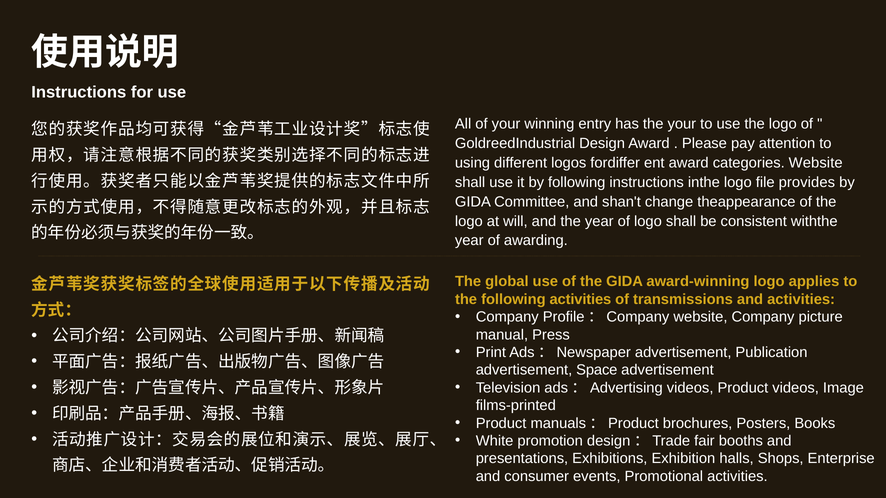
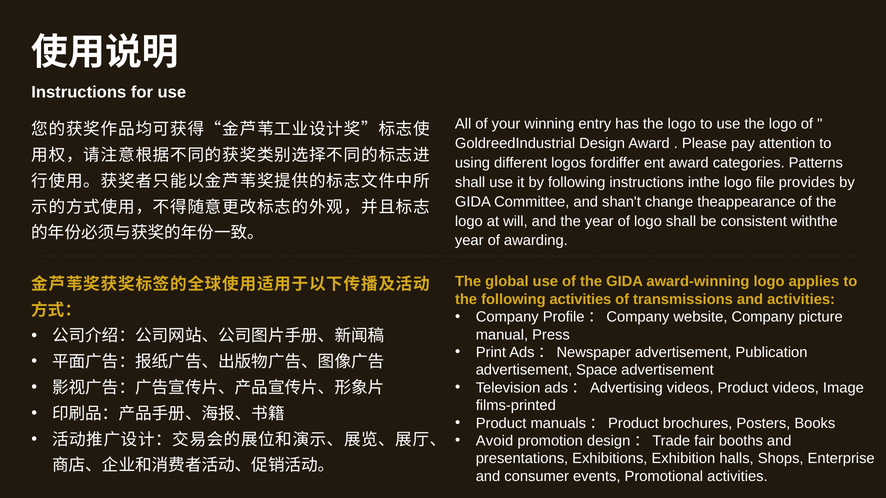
has the your: your -> logo
categories Website: Website -> Patterns
White: White -> Avoid
